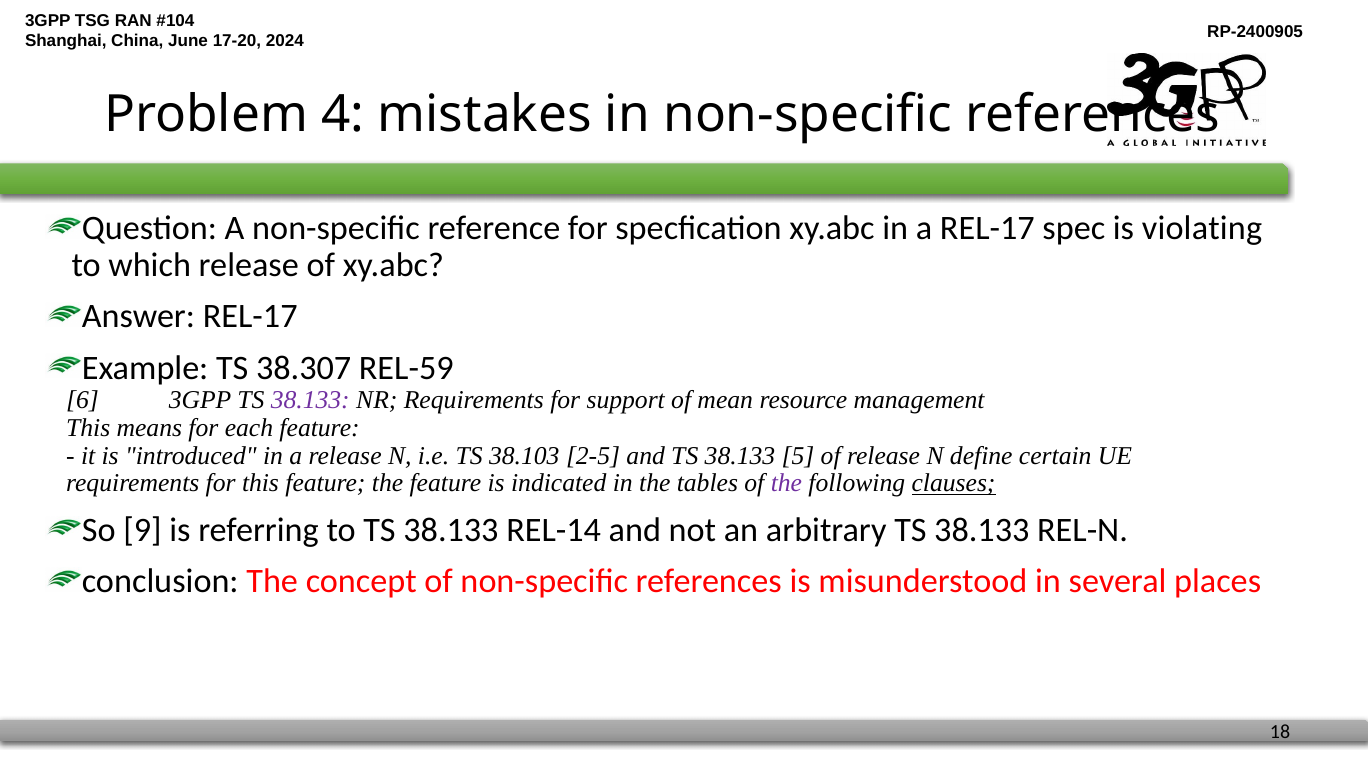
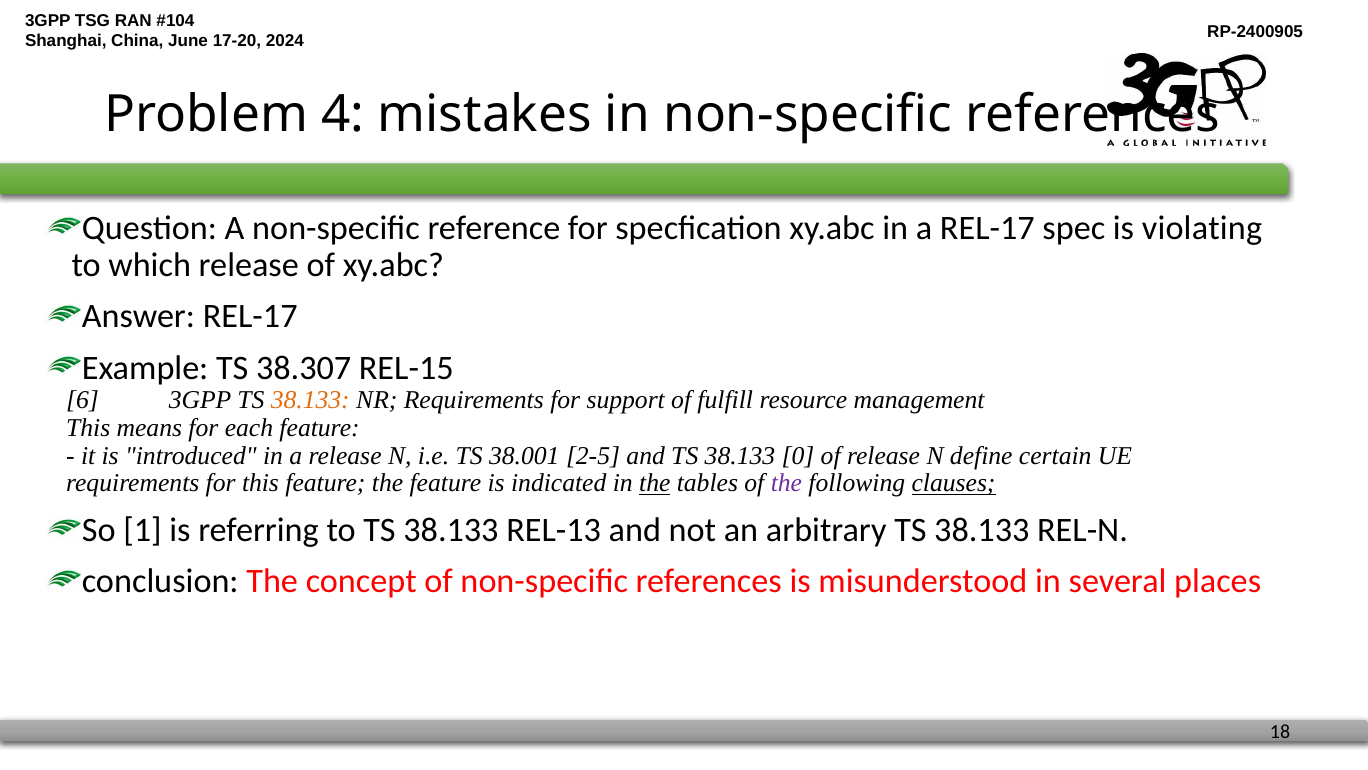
REL-59: REL-59 -> REL-15
38.133 at (310, 400) colour: purple -> orange
mean: mean -> fulfill
38.103: 38.103 -> 38.001
5: 5 -> 0
the at (655, 483) underline: none -> present
9: 9 -> 1
REL-14: REL-14 -> REL-13
